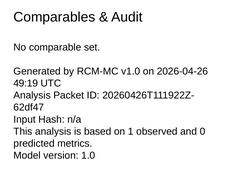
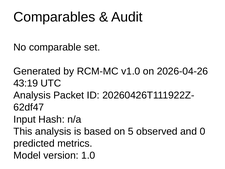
49:19: 49:19 -> 43:19
1: 1 -> 5
